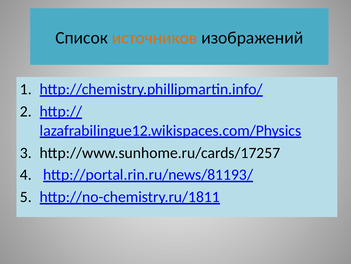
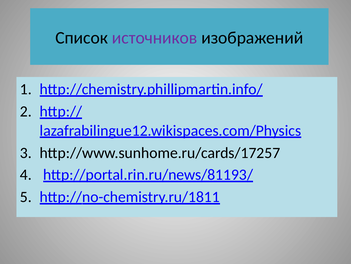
источников colour: orange -> purple
